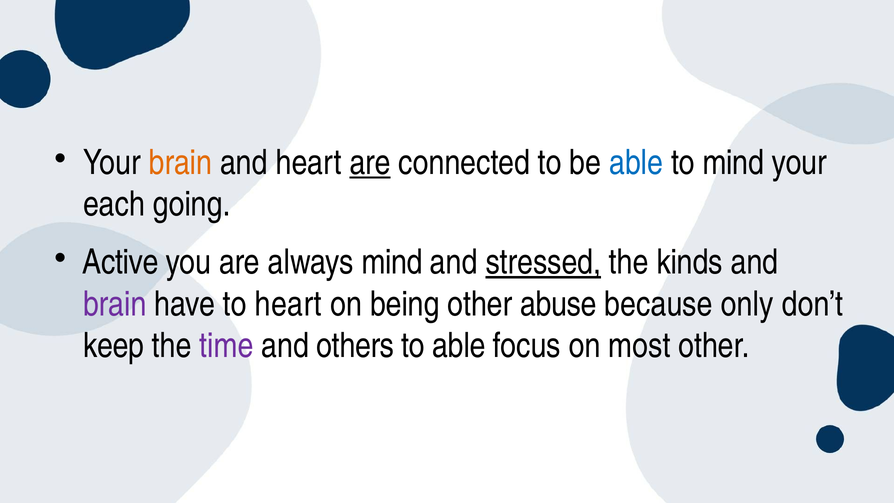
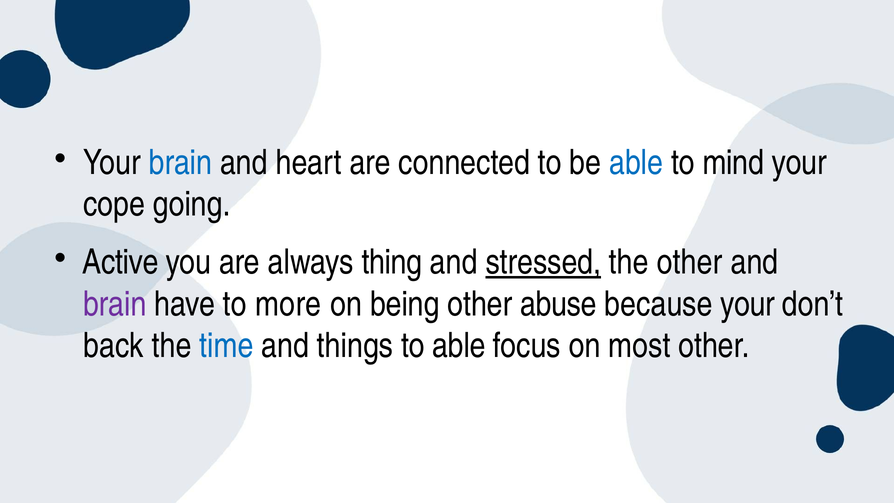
brain at (180, 163) colour: orange -> blue
are at (370, 163) underline: present -> none
each: each -> cope
always mind: mind -> thing
the kinds: kinds -> other
to heart: heart -> more
because only: only -> your
keep: keep -> back
time colour: purple -> blue
others: others -> things
